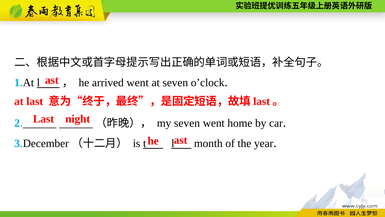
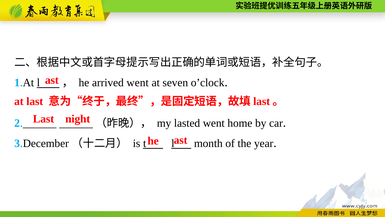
my seven: seven -> lasted
